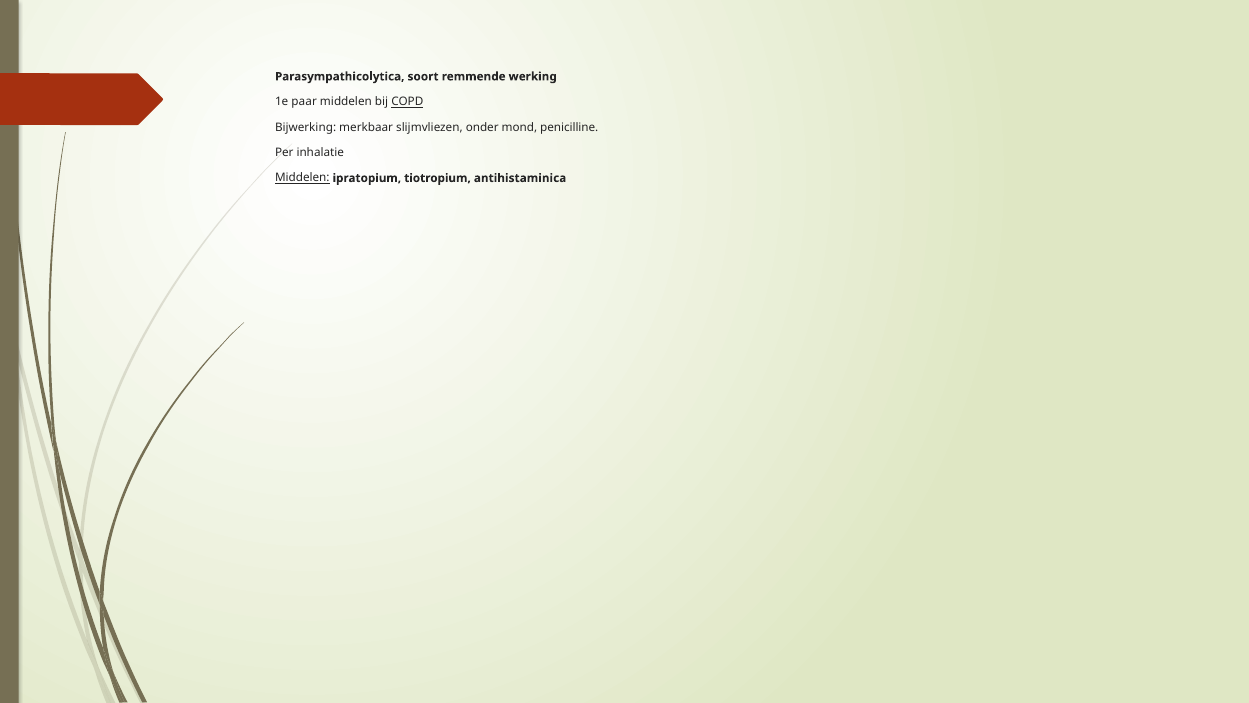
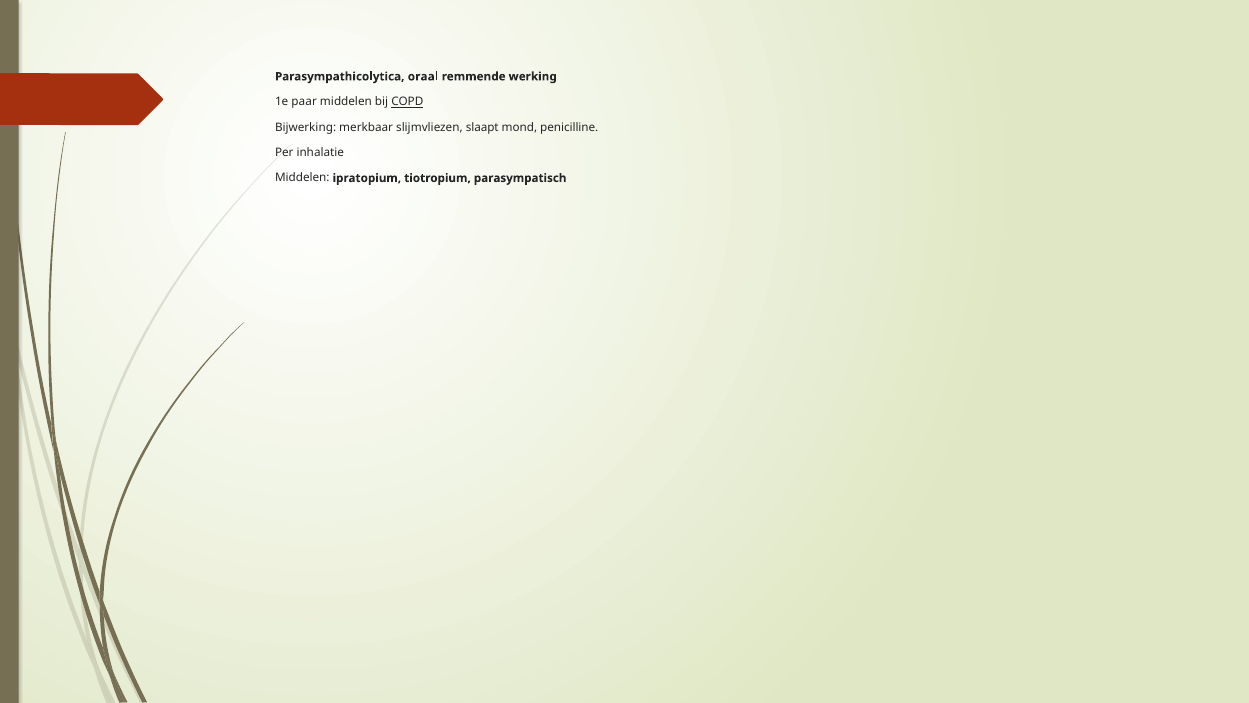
soort: soort -> oraal
onder: onder -> slaapt
Middelen at (302, 178) underline: present -> none
antihistaminica: antihistaminica -> parasympatisch
